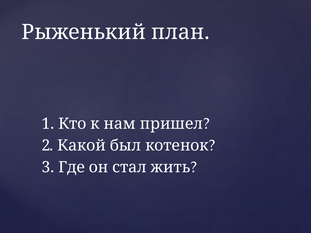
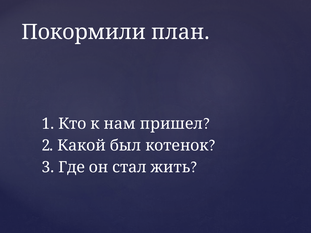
Рыженький: Рыженький -> Покормили
